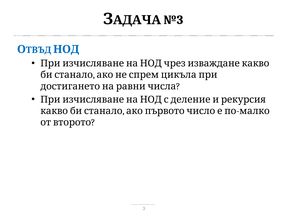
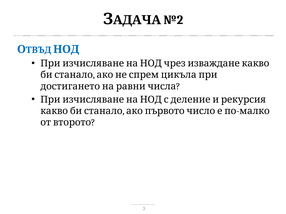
№3: №3 -> №2
